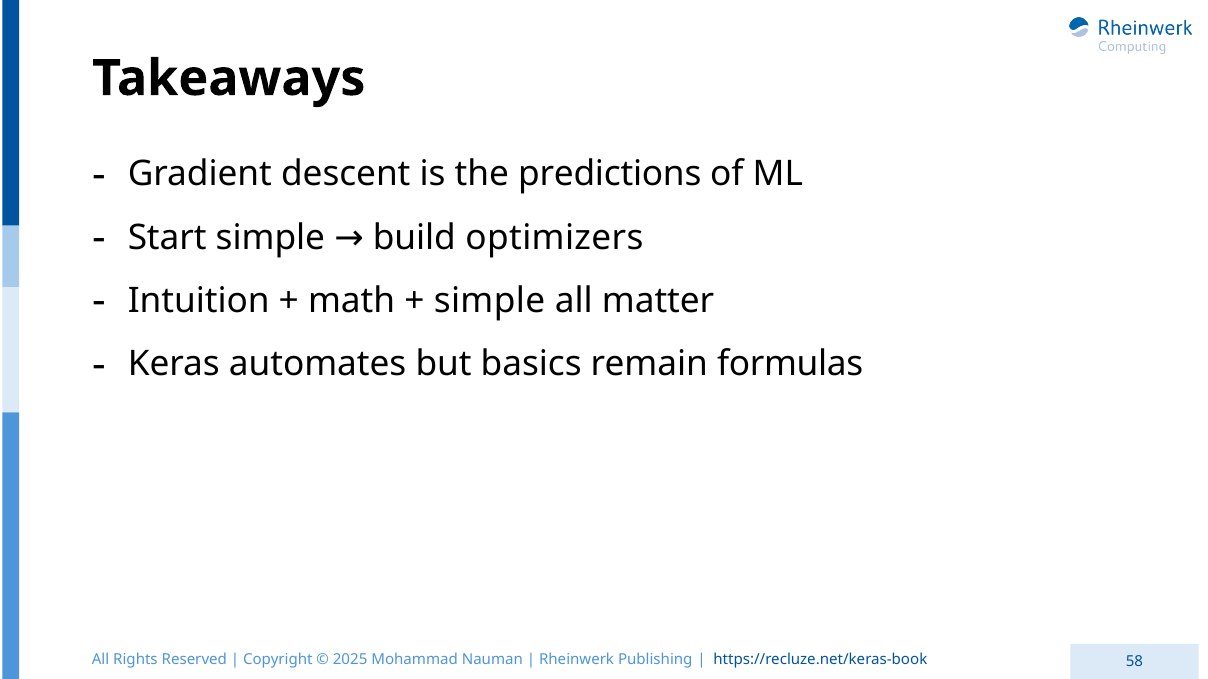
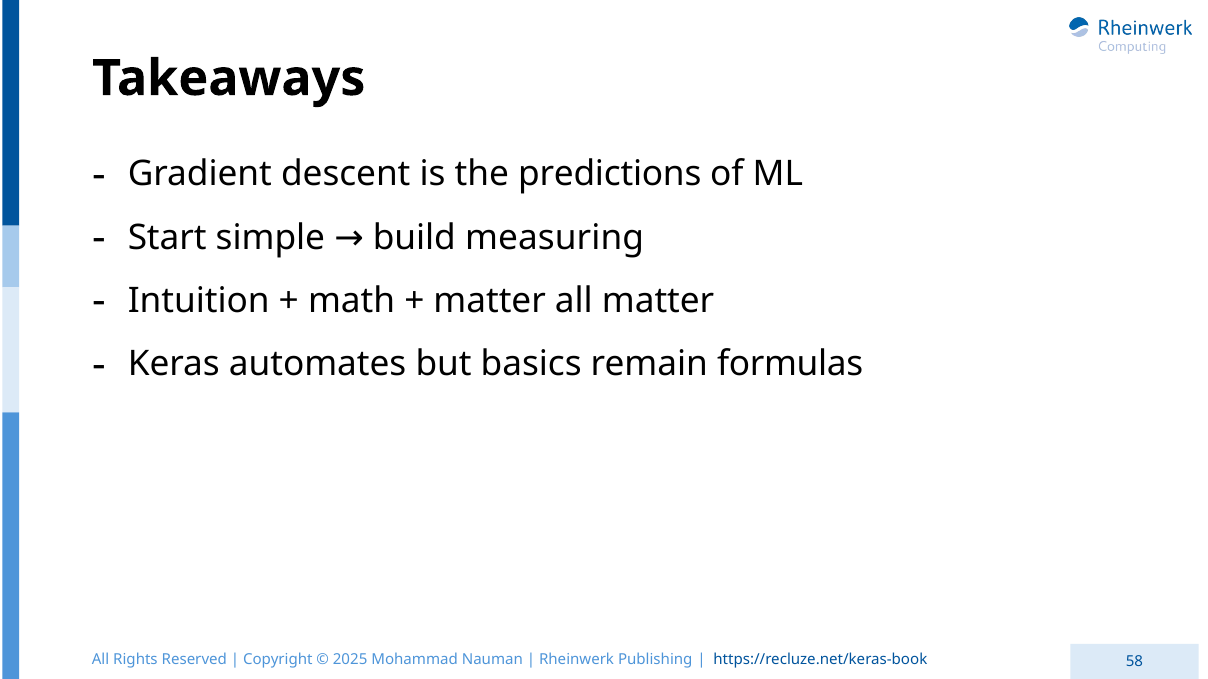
optimizers: optimizers -> measuring
simple at (489, 301): simple -> matter
